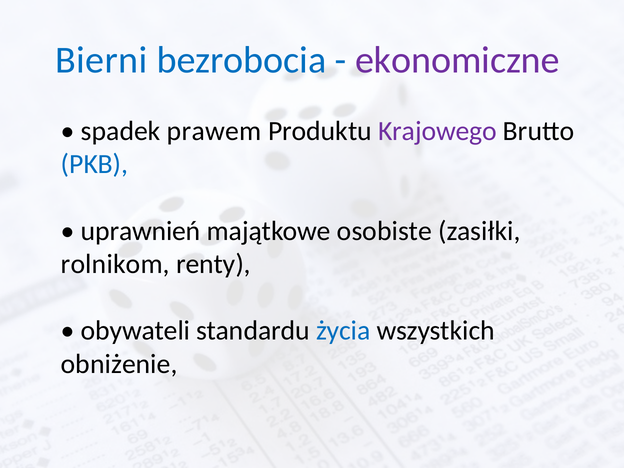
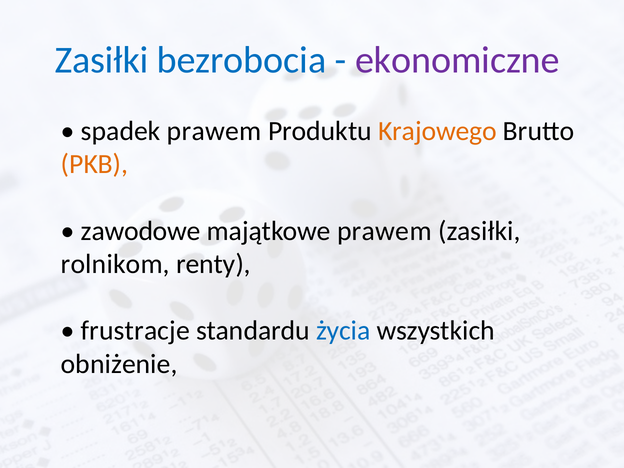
Bierni at (101, 60): Bierni -> Zasiłki
Krajowego colour: purple -> orange
PKB colour: blue -> orange
uprawnień: uprawnień -> zawodowe
majątkowe osobiste: osobiste -> prawem
obywateli: obywateli -> frustracje
